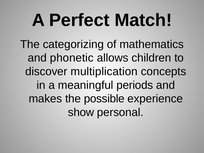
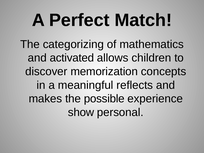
phonetic: phonetic -> activated
multiplication: multiplication -> memorization
periods: periods -> reflects
